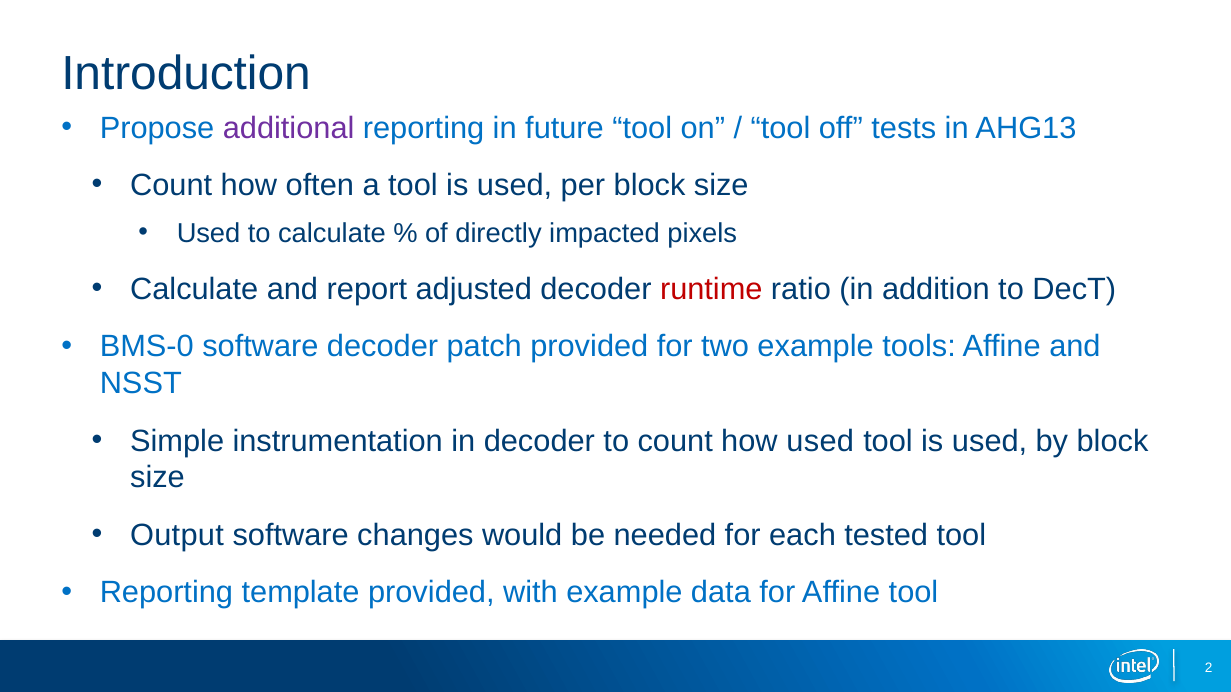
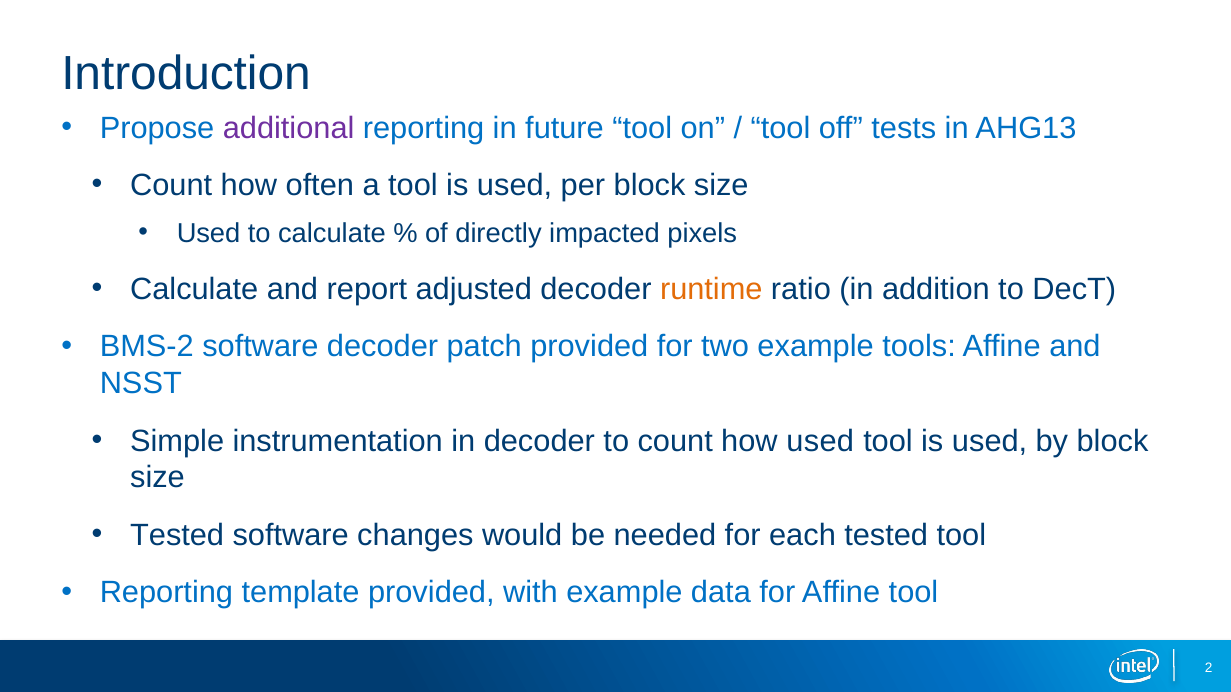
runtime colour: red -> orange
BMS-0: BMS-0 -> BMS-2
Output at (177, 536): Output -> Tested
